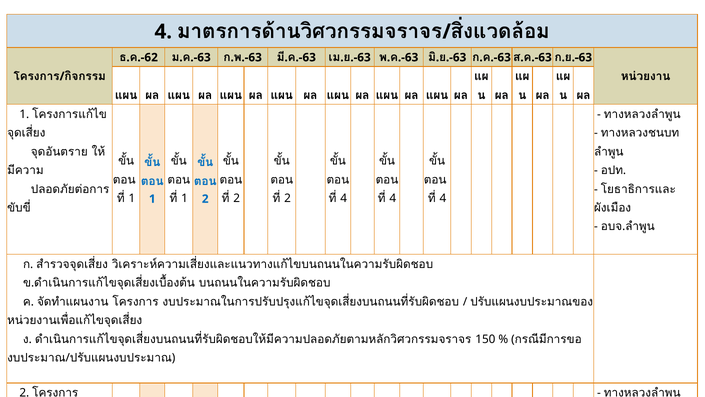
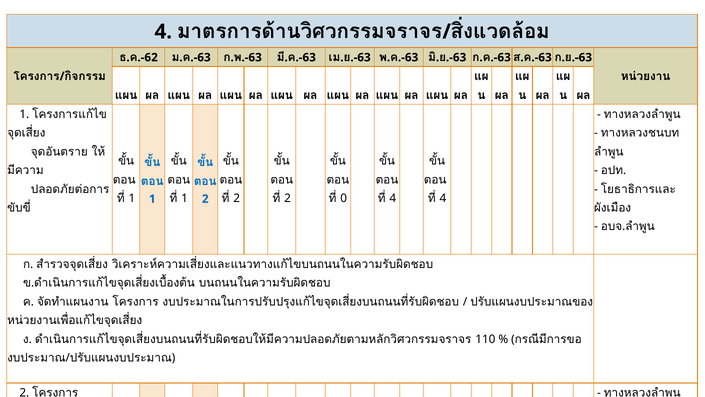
4 at (344, 198): 4 -> 0
150: 150 -> 110
